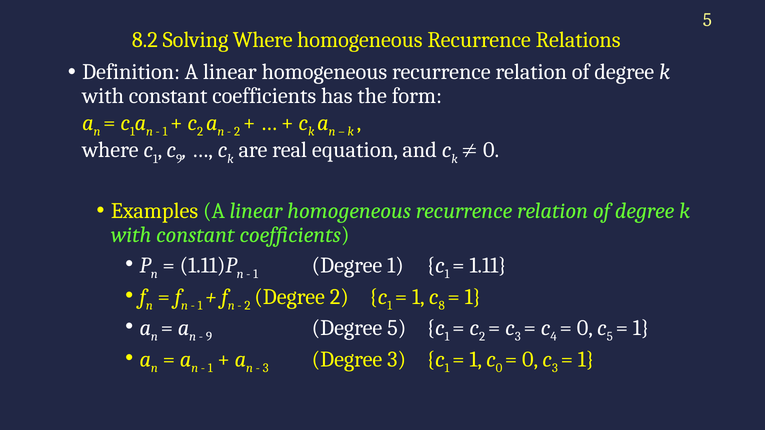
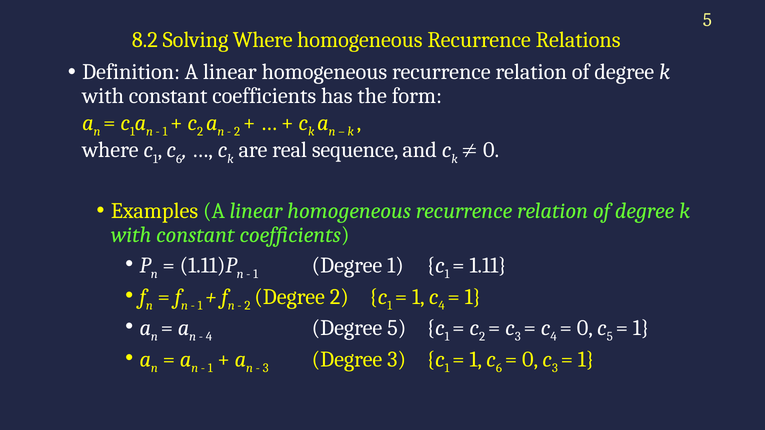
9 at (179, 159): 9 -> 6
equation: equation -> sequence
8 at (442, 306): 8 -> 4
9 at (209, 337): 9 -> 4
0 at (499, 368): 0 -> 6
